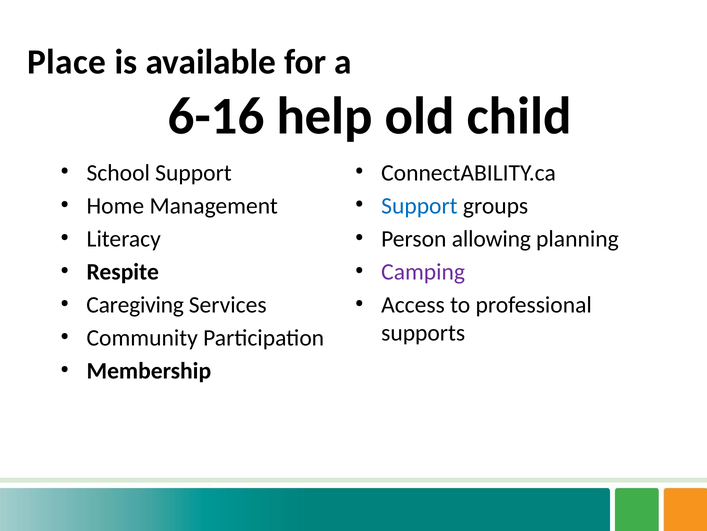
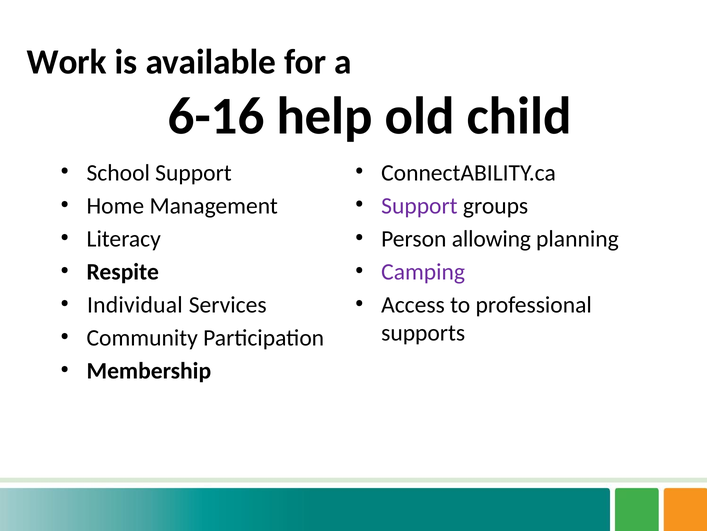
Place: Place -> Work
Support at (419, 205) colour: blue -> purple
Caregiving: Caregiving -> Individual
